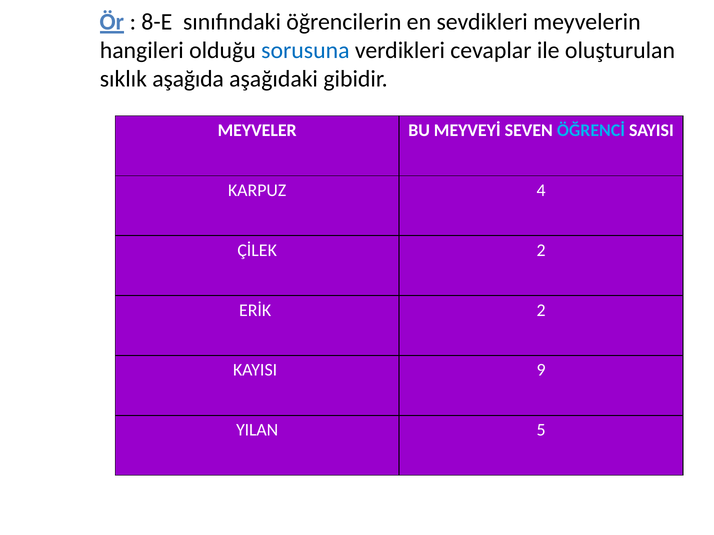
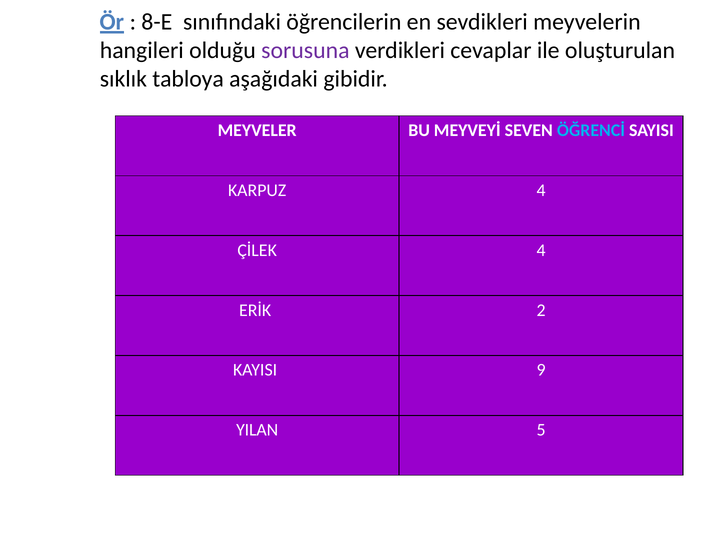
sorusuna colour: blue -> purple
aşağıda: aşağıda -> tabloya
ÇİLEK 2: 2 -> 4
